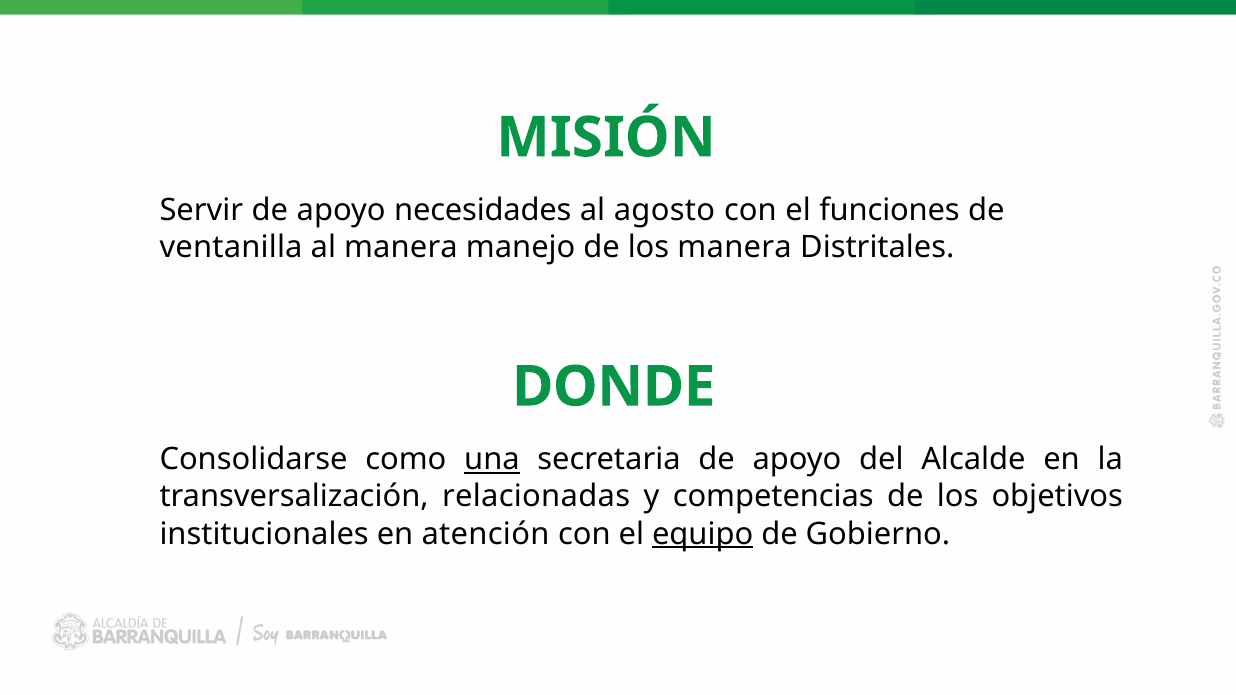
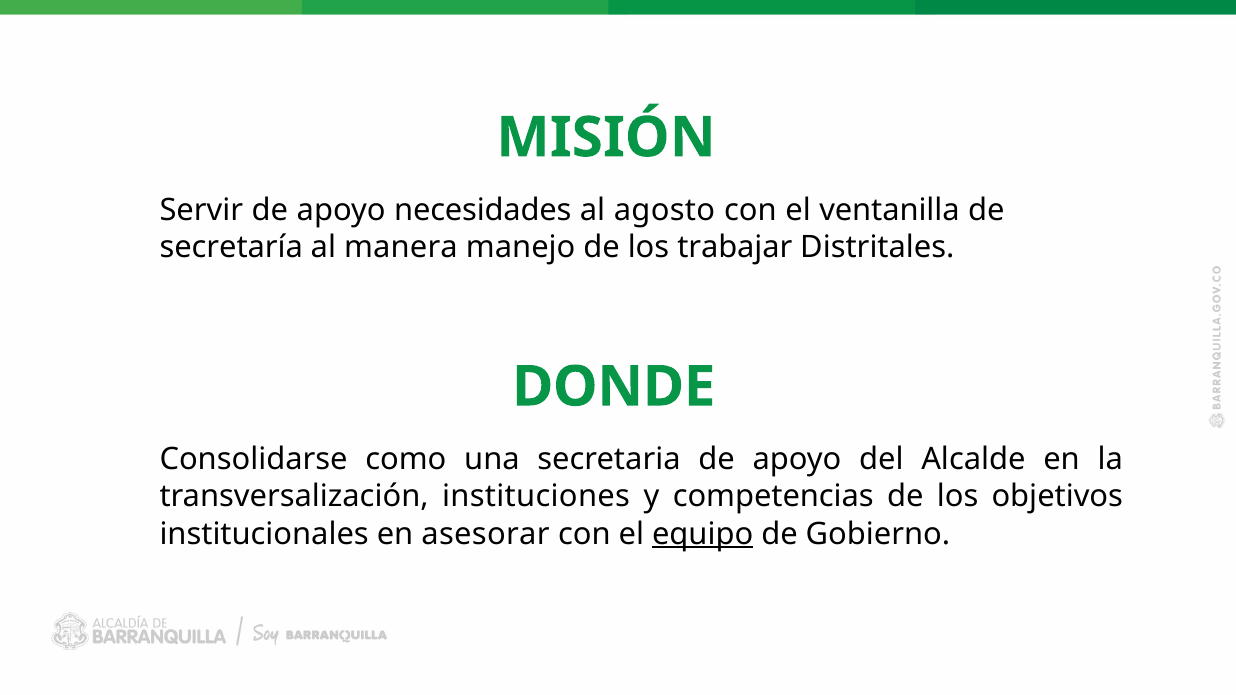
funciones: funciones -> ventanilla
ventanilla: ventanilla -> secretaría
los manera: manera -> trabajar
una underline: present -> none
relacionadas: relacionadas -> instituciones
atención: atención -> asesorar
